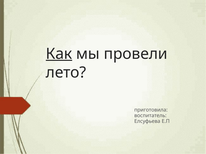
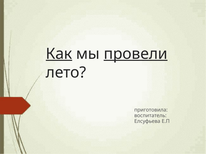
провели underline: none -> present
